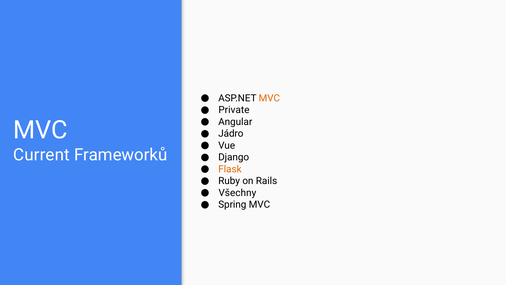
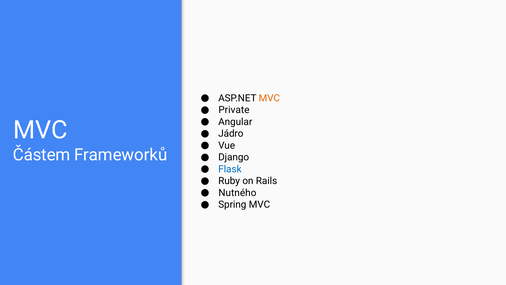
Current: Current -> Částem
Flask colour: orange -> blue
Všechny: Všechny -> Nutného
